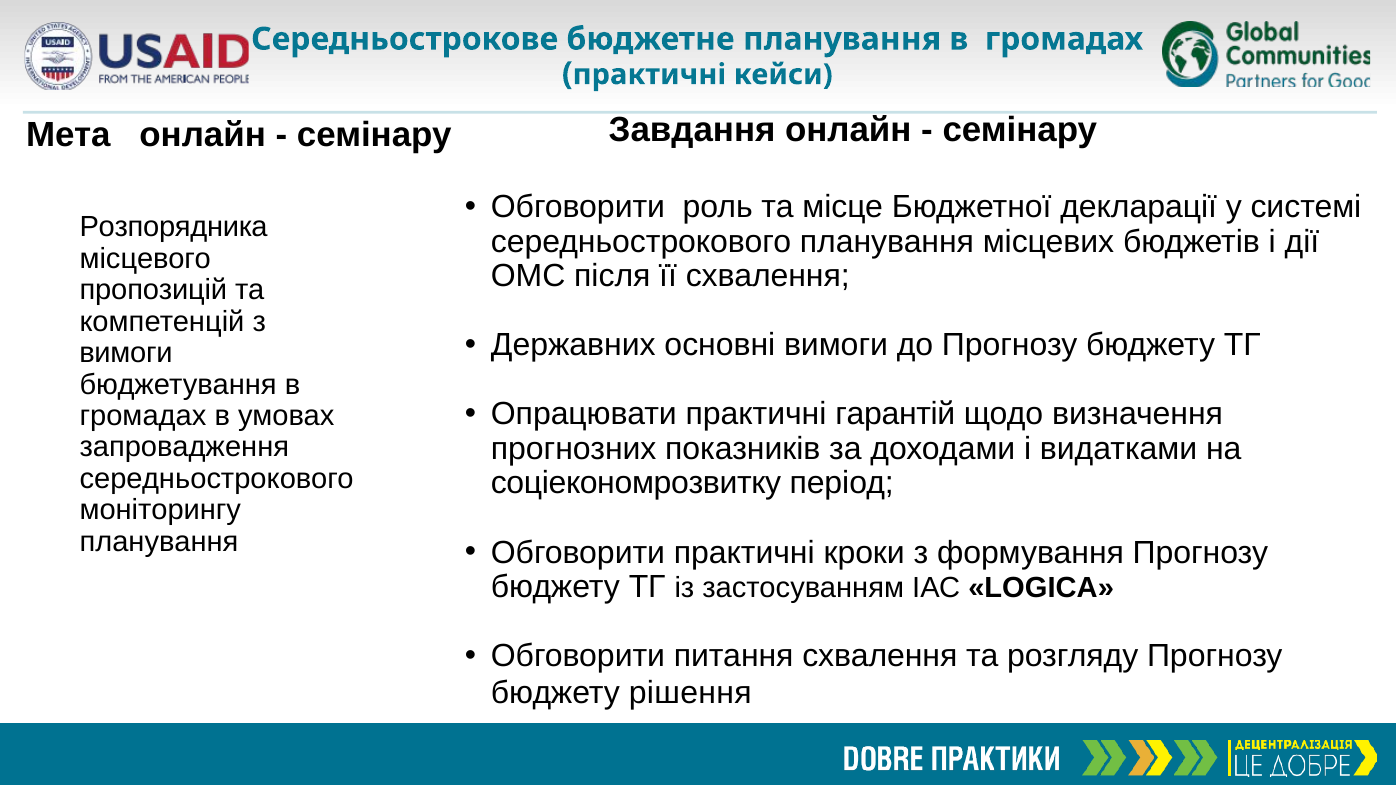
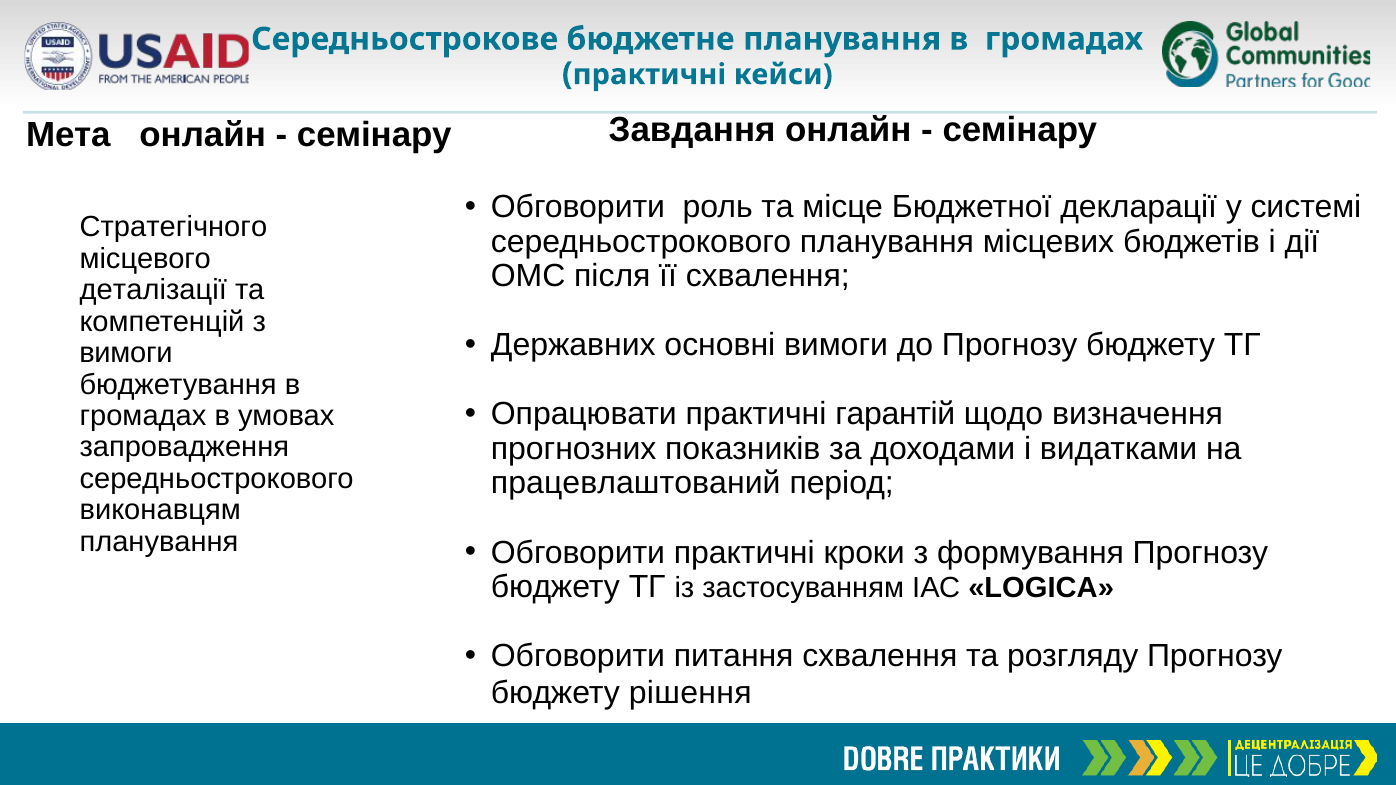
Розпорядника: Розпорядника -> Стратегічного
пропозицій: пропозицій -> деталізації
соціекономрозвитку: соціекономрозвитку -> працевлаштований
моніторингу: моніторингу -> виконавцям
